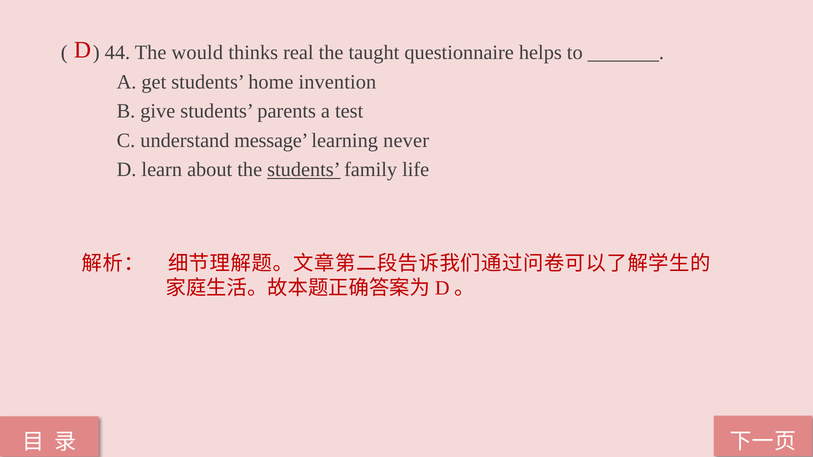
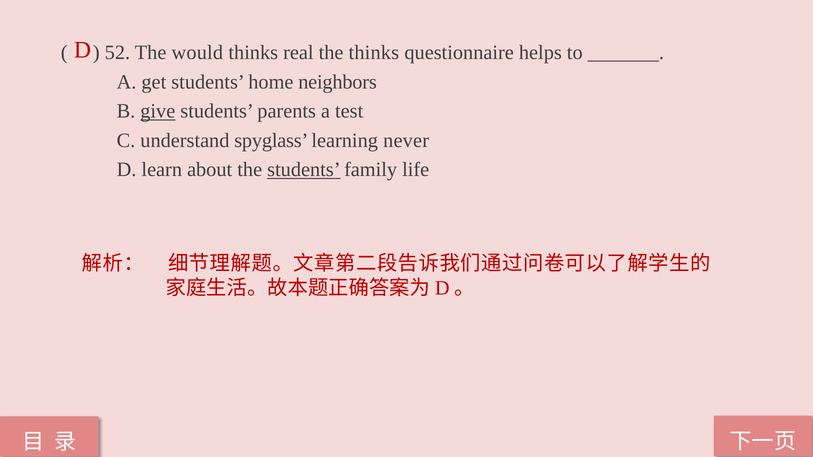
44: 44 -> 52
the taught: taught -> thinks
invention: invention -> neighbors
give underline: none -> present
message: message -> spyglass
